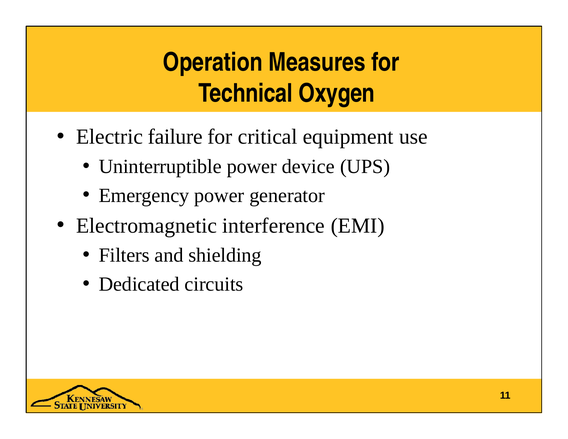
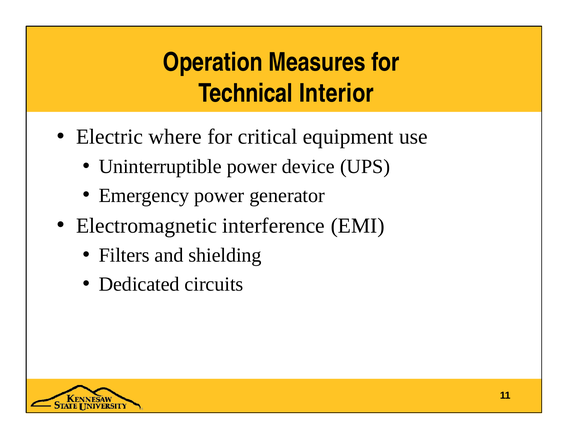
Oxygen: Oxygen -> Interior
failure: failure -> where
